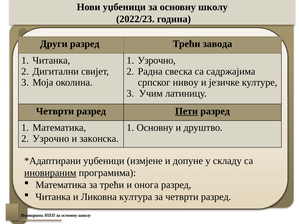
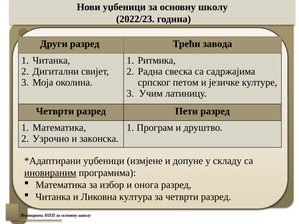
1 Узрочно: Узрочно -> Ритмика
нивоу: нивоу -> петом
Пети underline: present -> none
1 Основну: Основну -> Програм
за трећи: трећи -> избор
